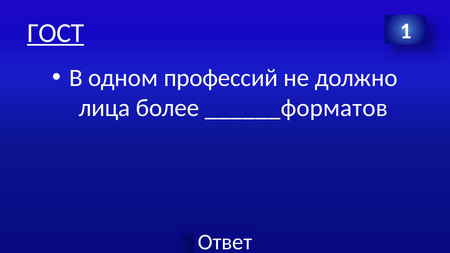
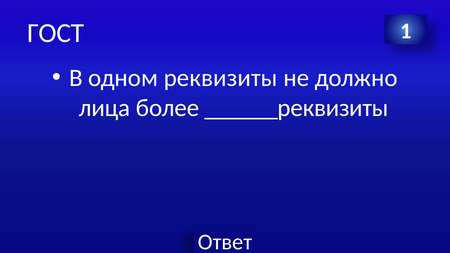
ГОСТ underline: present -> none
профессий: профессий -> реквизиты
______форматов: ______форматов -> ______реквизиты
